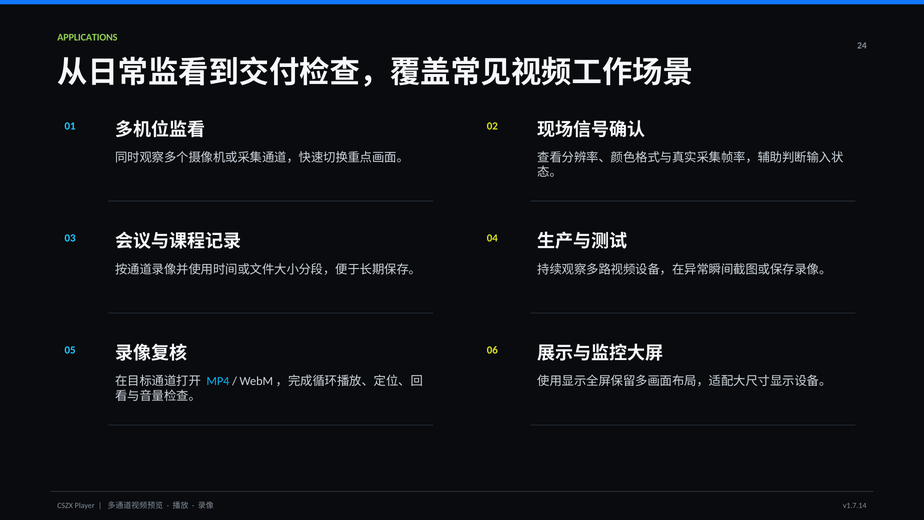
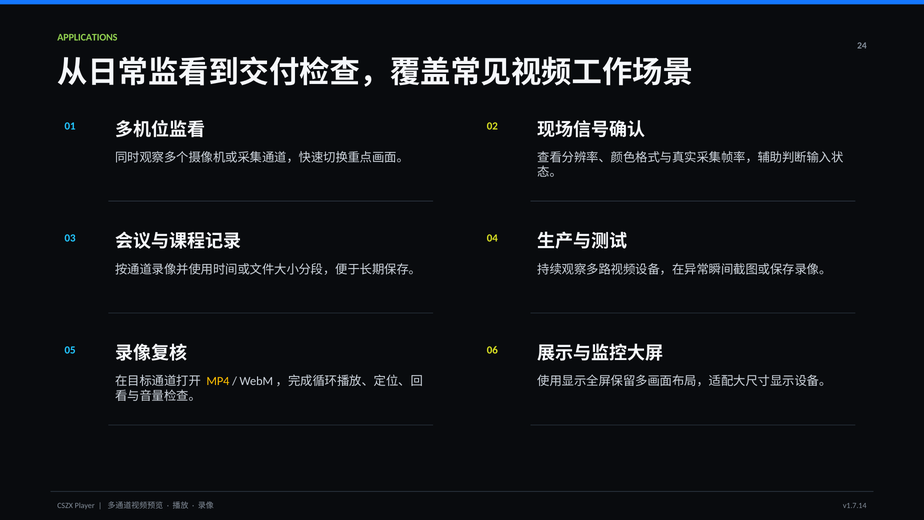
MP4 colour: light blue -> yellow
